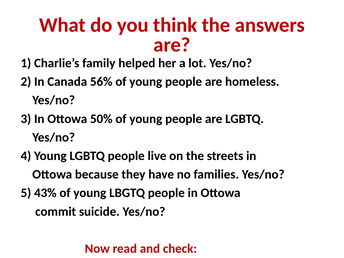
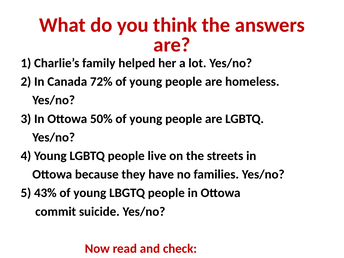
56%: 56% -> 72%
